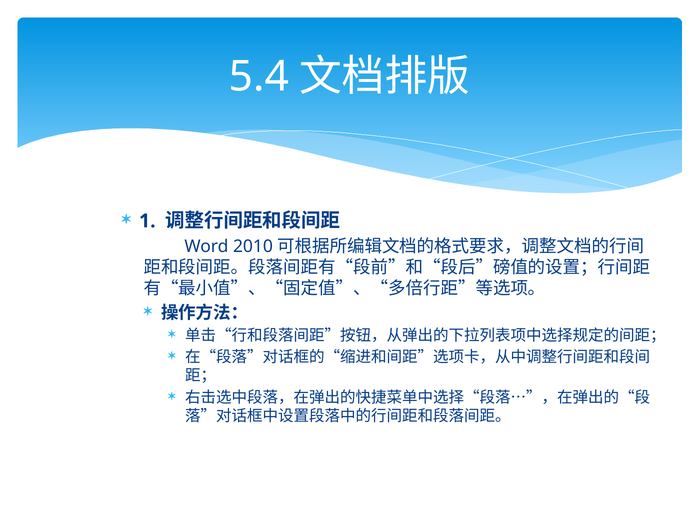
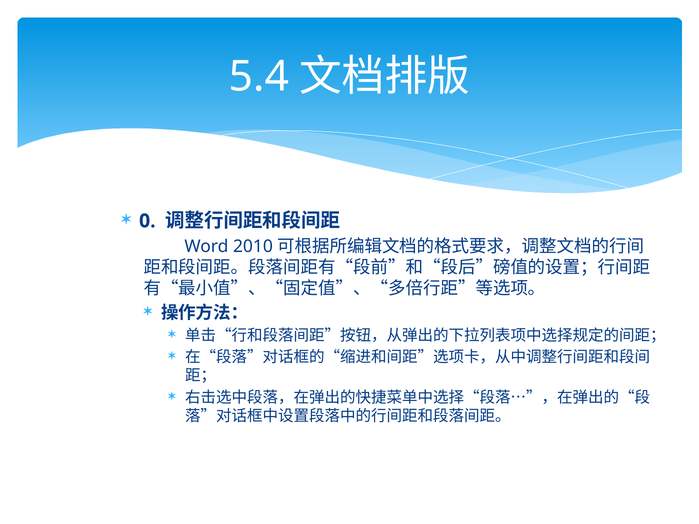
1: 1 -> 0
